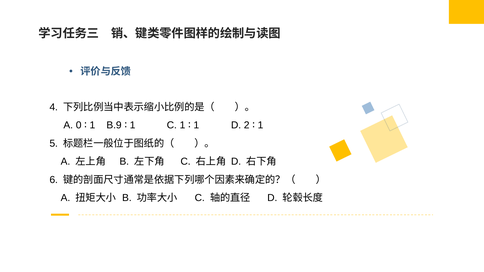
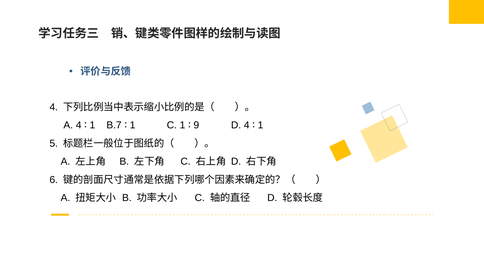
A 0: 0 -> 4
B.9: B.9 -> B.7
1 1: 1 -> 9
D 2: 2 -> 4
